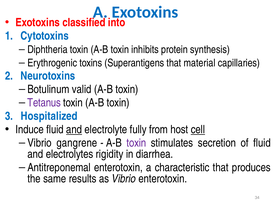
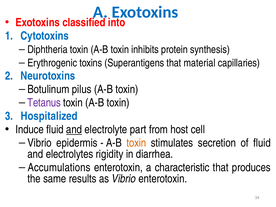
valid: valid -> pilus
fully: fully -> part
cell underline: present -> none
gangrene: gangrene -> epidermis
toxin at (136, 143) colour: purple -> orange
Antitreponemal: Antitreponemal -> Accumulations
